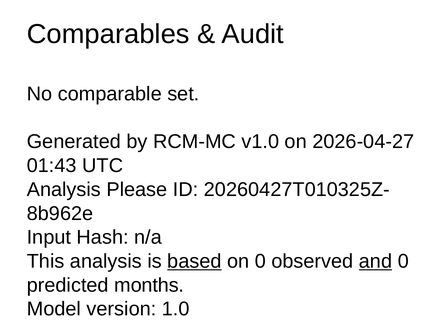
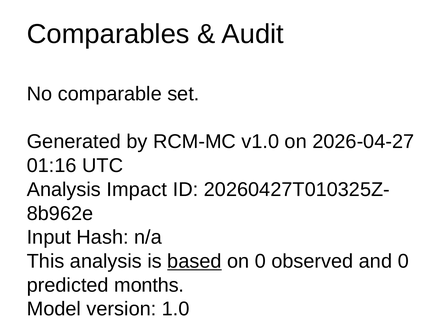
01:43: 01:43 -> 01:16
Please: Please -> Impact
and underline: present -> none
